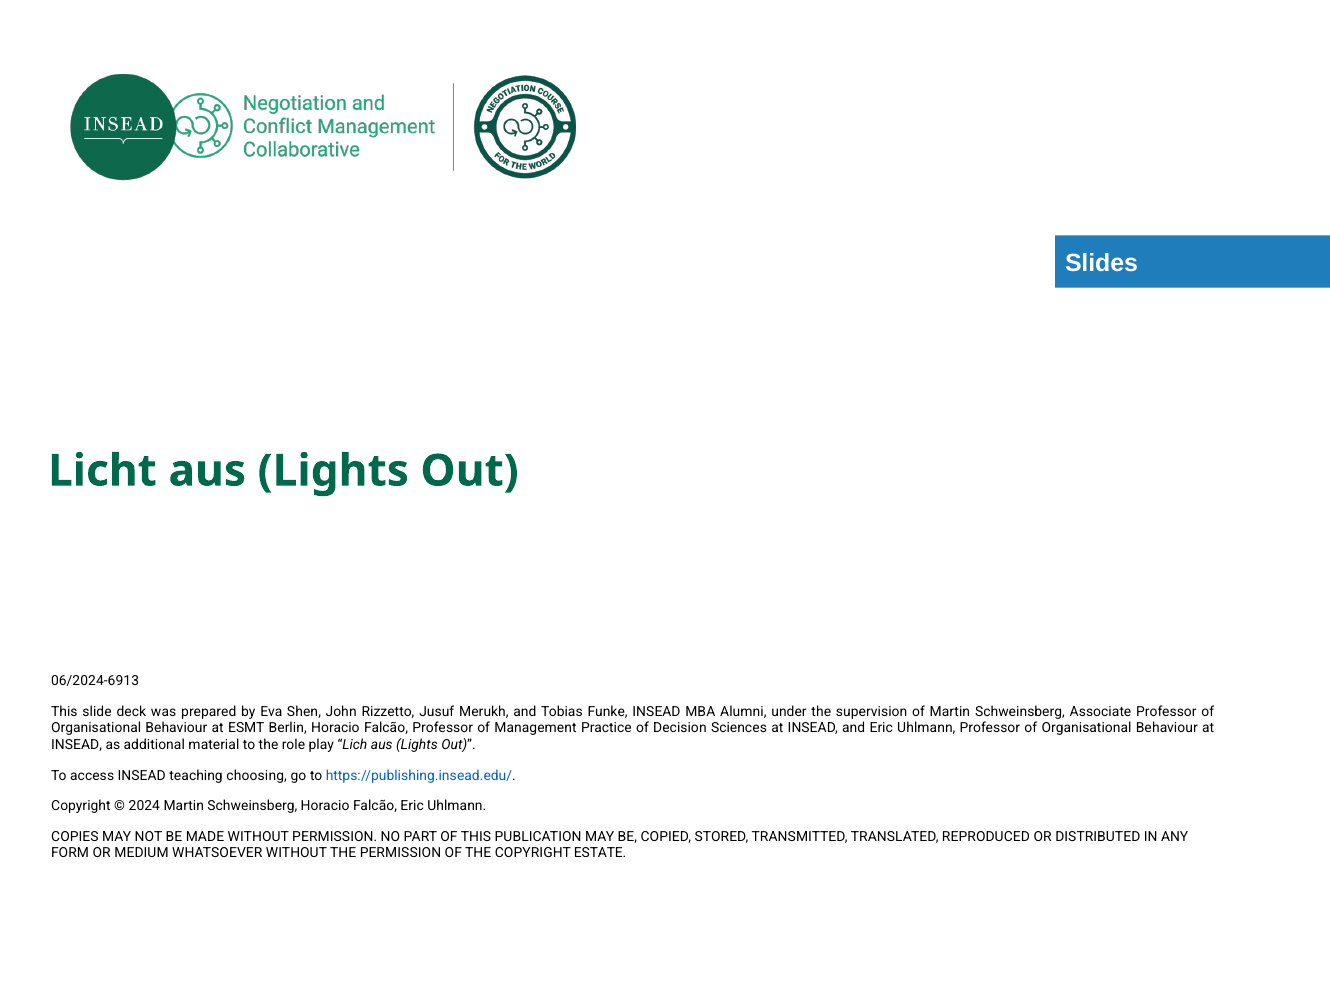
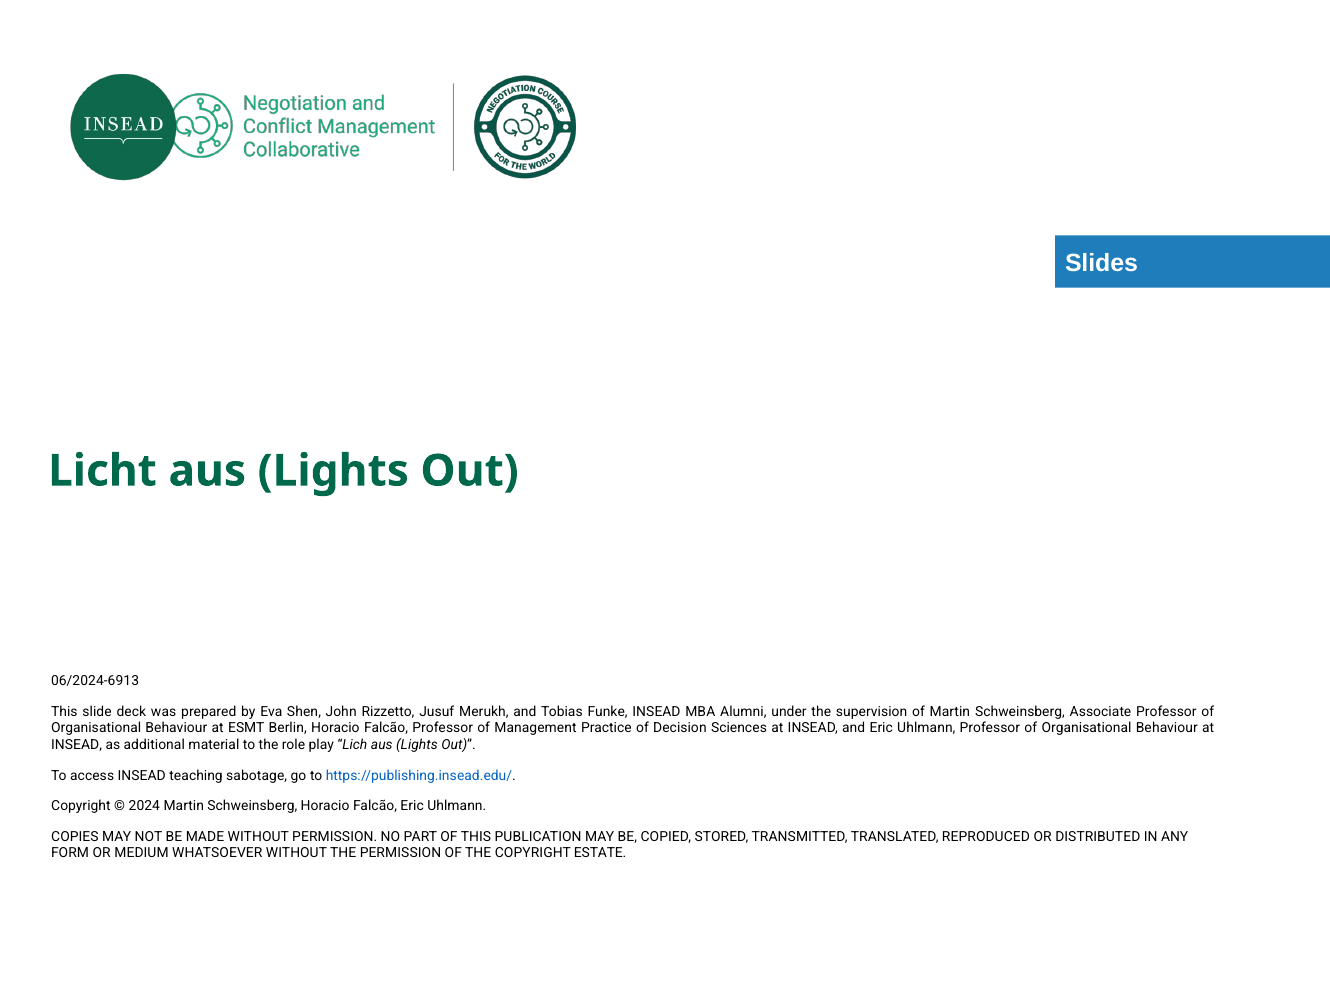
choosing: choosing -> sabotage
